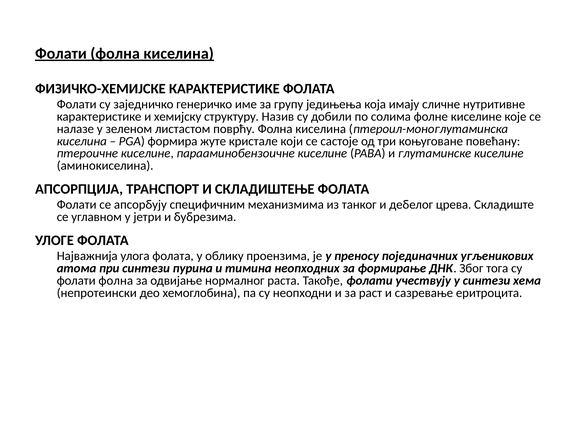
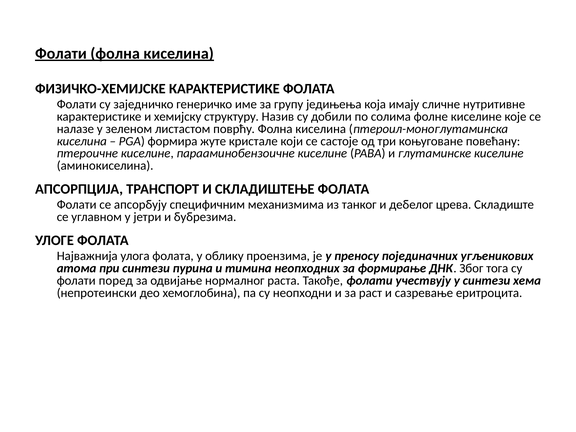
фолна at (116, 281): фолна -> поред
